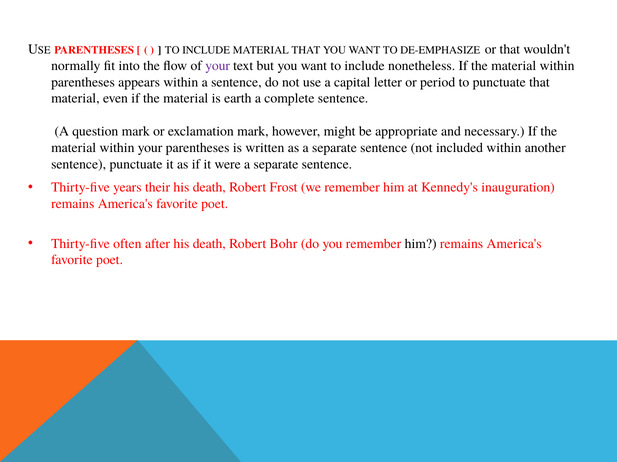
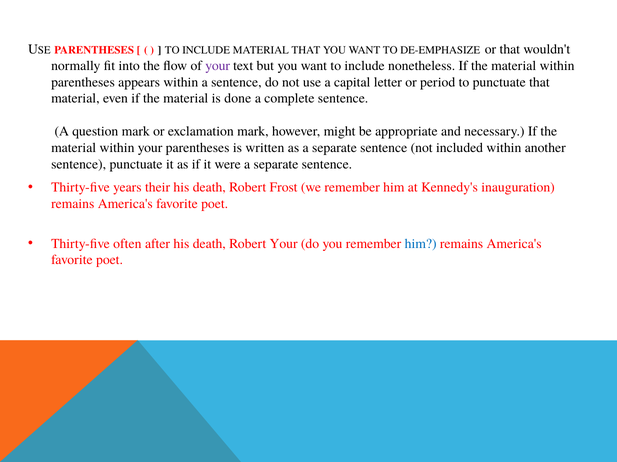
earth: earth -> done
Robert Bohr: Bohr -> Your
him at (421, 244) colour: black -> blue
